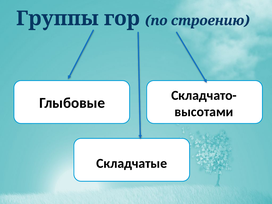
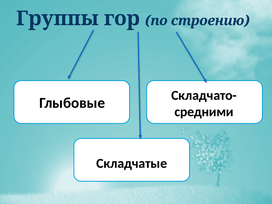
высотами: высотами -> средними
